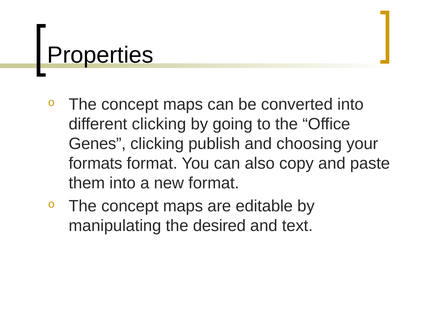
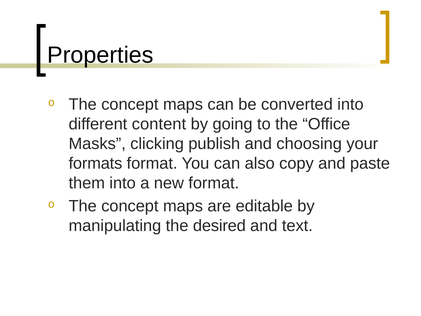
different clicking: clicking -> content
Genes: Genes -> Masks
